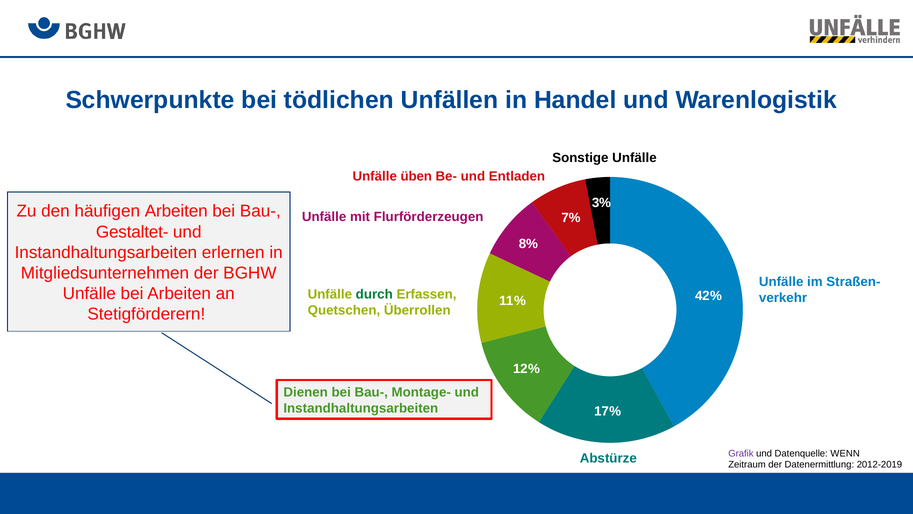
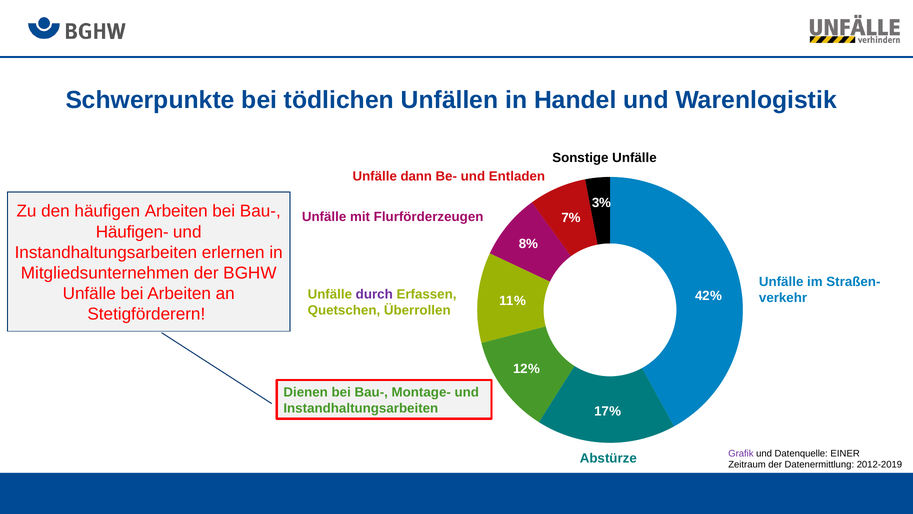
üben: üben -> dann
Gestaltet-: Gestaltet- -> Häufigen-
durch colour: green -> purple
WENN: WENN -> EINER
